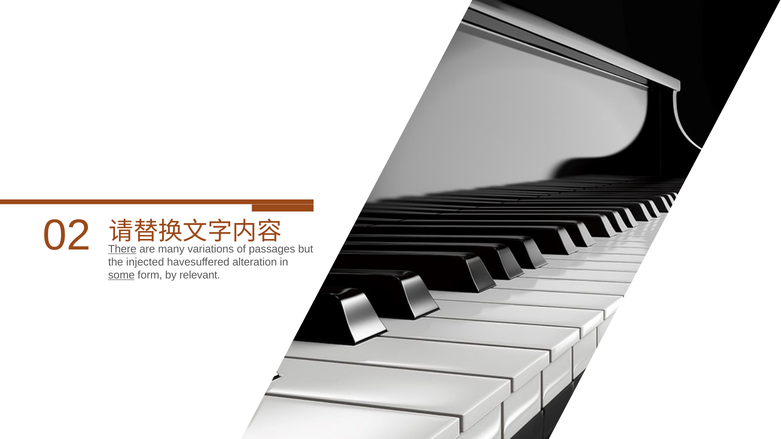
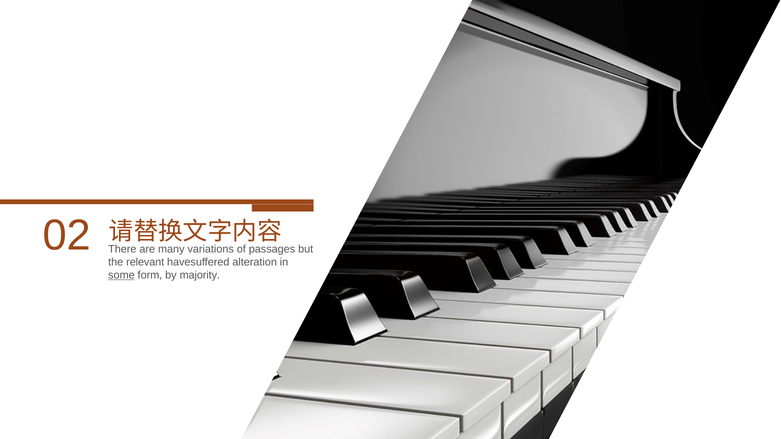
There underline: present -> none
injected: injected -> relevant
relevant: relevant -> majority
